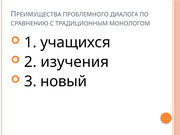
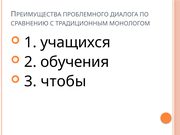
изучения: изучения -> обучения
новый: новый -> чтобы
